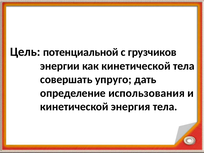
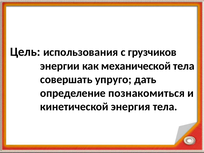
потенциальной: потенциальной -> использования
как кинетической: кинетической -> механической
использования: использования -> познакомиться
